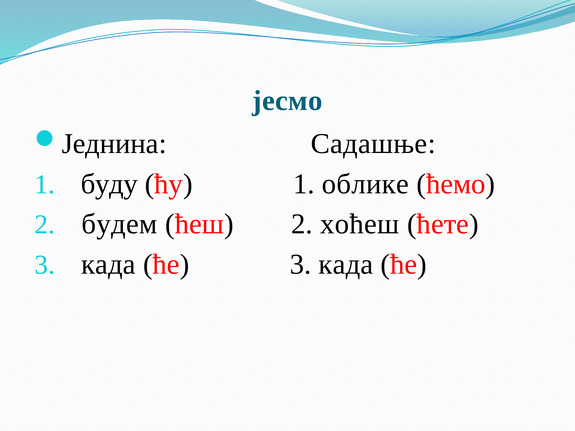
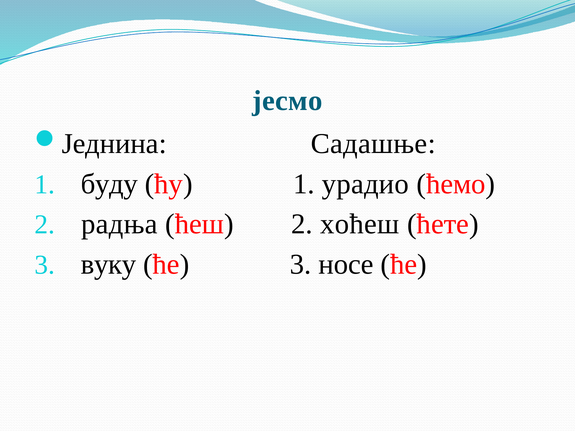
облике: облике -> урадио
будем: будем -> радња
када at (108, 265): када -> вуку
ће 3 када: када -> носе
